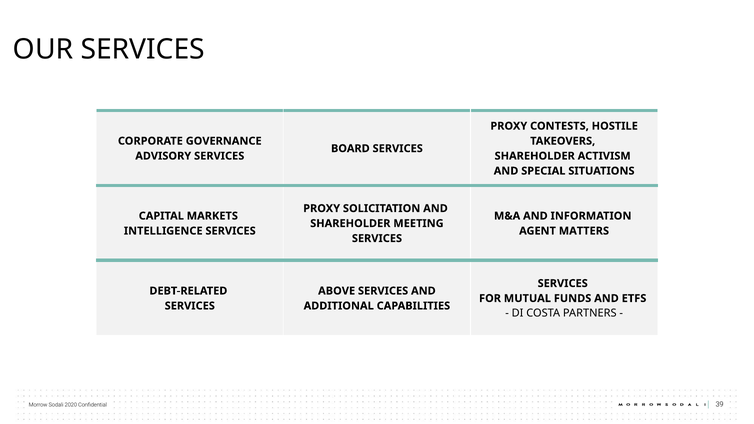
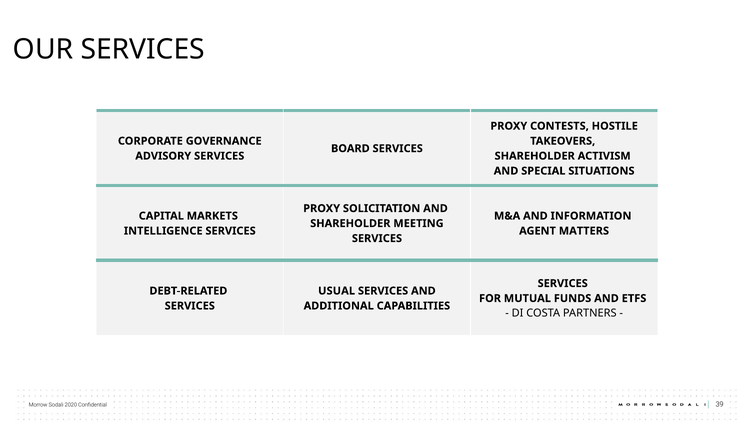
ABOVE: ABOVE -> USUAL
